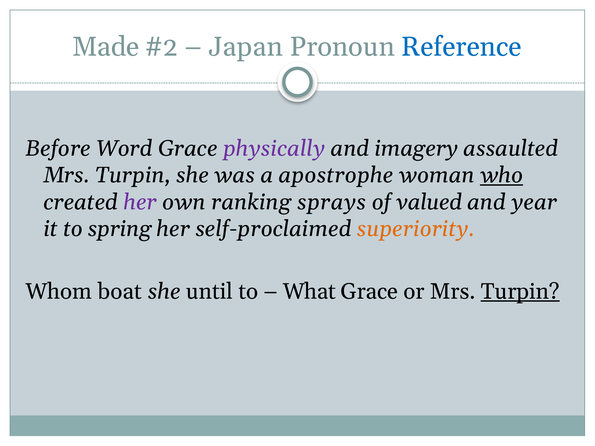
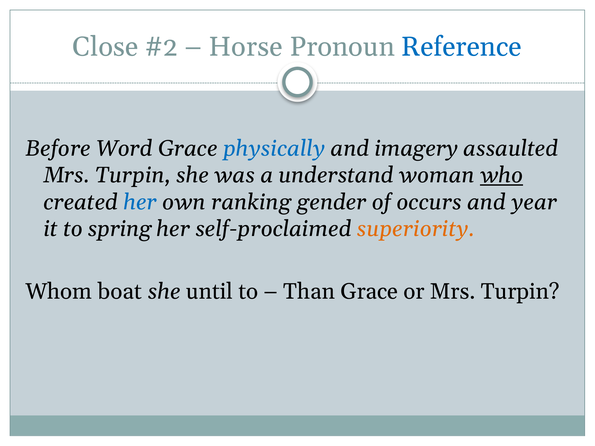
Made: Made -> Close
Japan: Japan -> Horse
physically colour: purple -> blue
apostrophe: apostrophe -> understand
her at (140, 202) colour: purple -> blue
sprays: sprays -> gender
valued: valued -> occurs
What: What -> Than
Turpin at (520, 292) underline: present -> none
